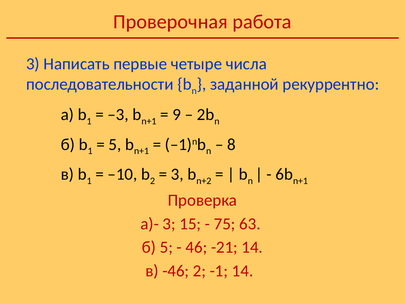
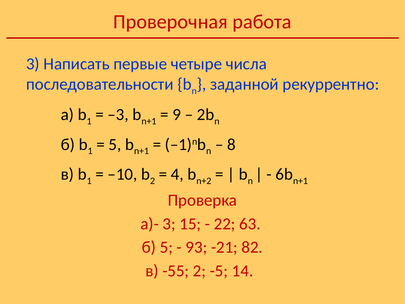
3 at (177, 174): 3 -> 4
75: 75 -> 22
46: 46 -> 93
-21 14: 14 -> 82
-46: -46 -> -55
-1: -1 -> -5
